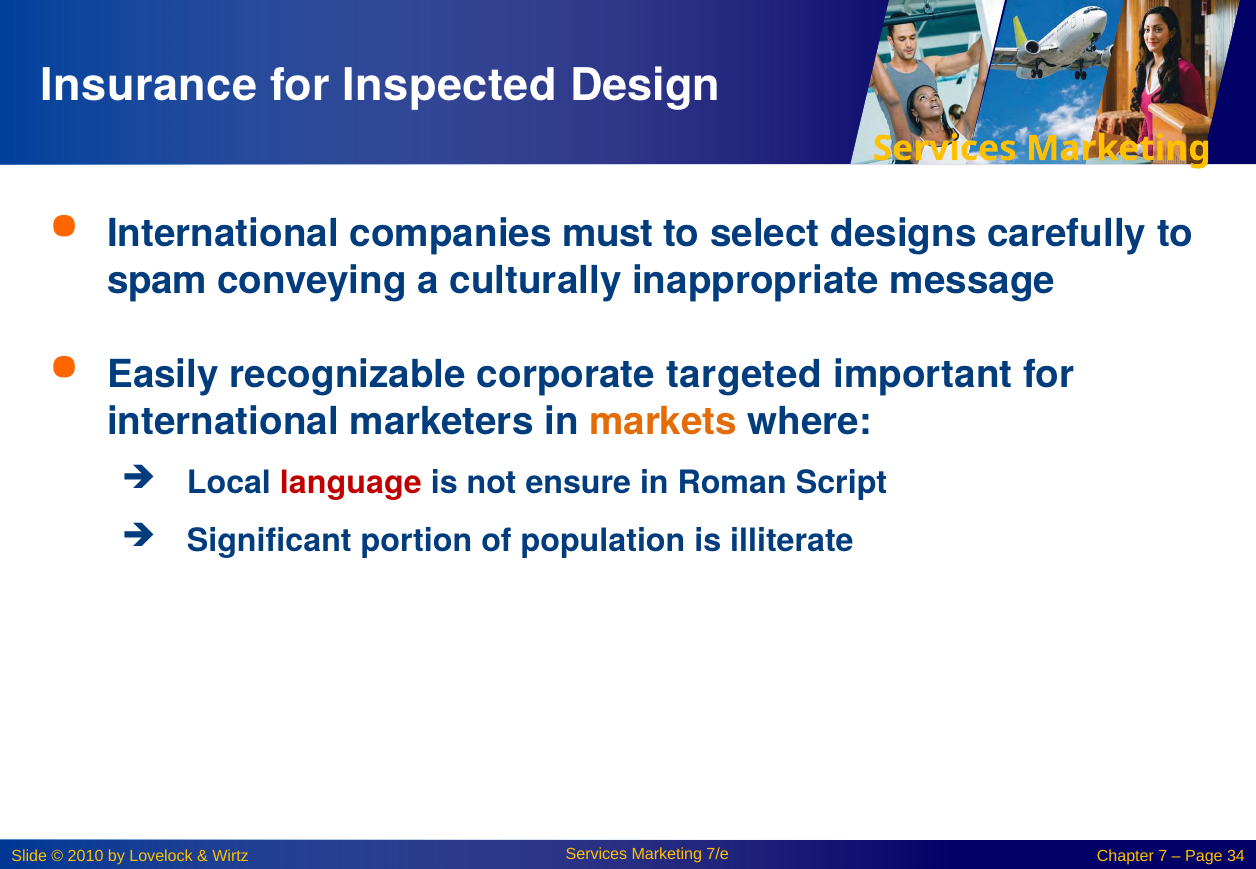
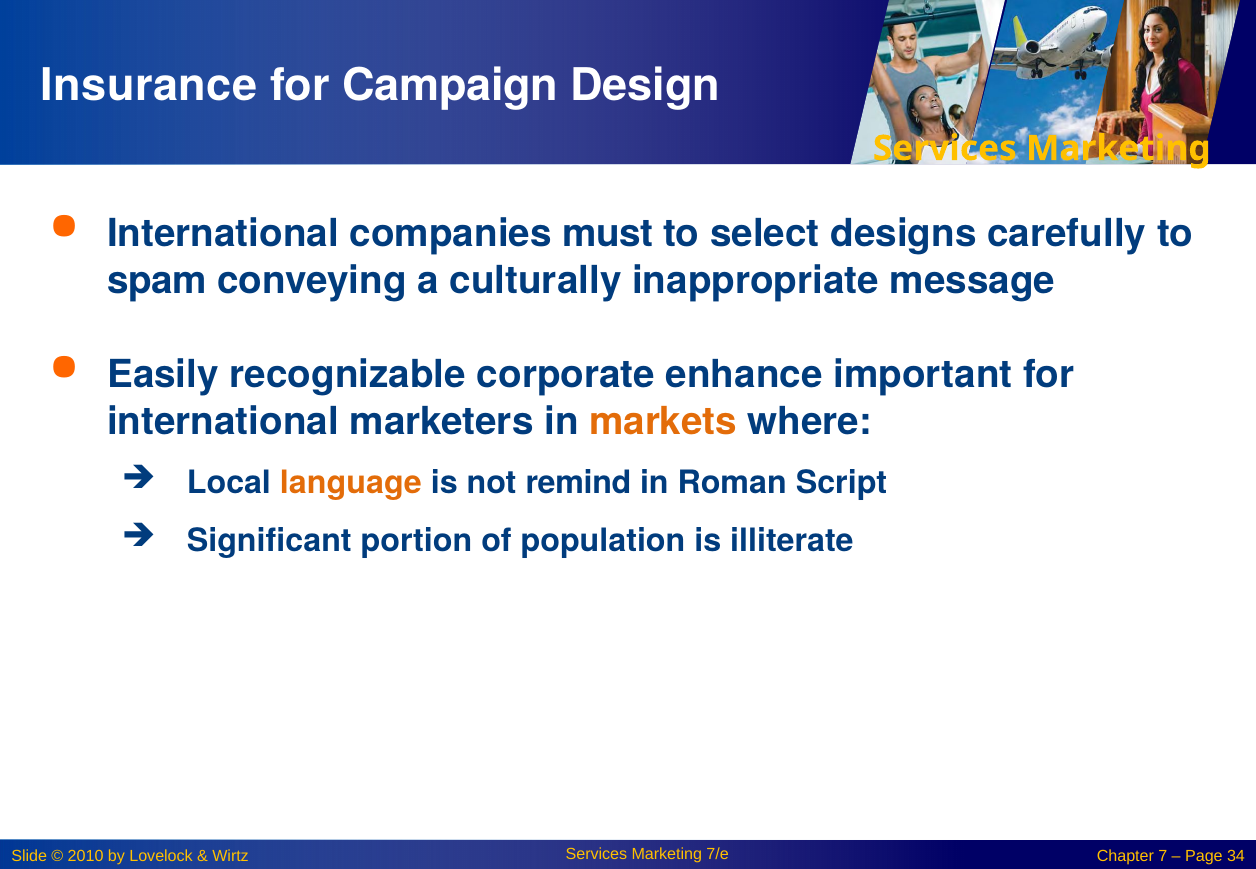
Inspected: Inspected -> Campaign
targeted: targeted -> enhance
language colour: red -> orange
ensure: ensure -> remind
